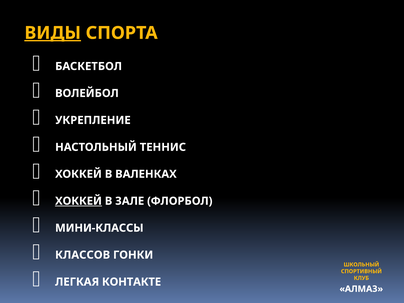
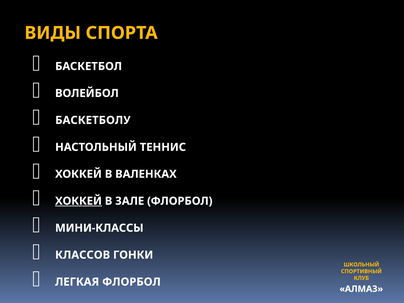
ВИДЫ underline: present -> none
УКРЕПЛЕНИЕ: УКРЕПЛЕНИЕ -> БАСКЕТБОЛУ
ЛЕГКАЯ КОНТАКТЕ: КОНТАКТЕ -> ФЛОРБОЛ
